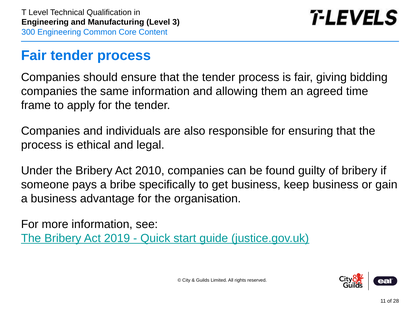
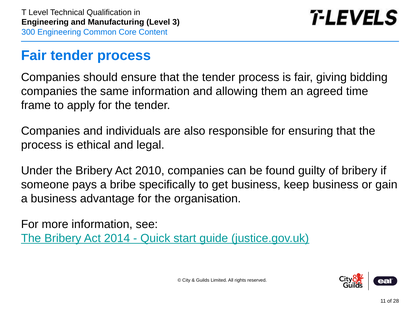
2019: 2019 -> 2014
